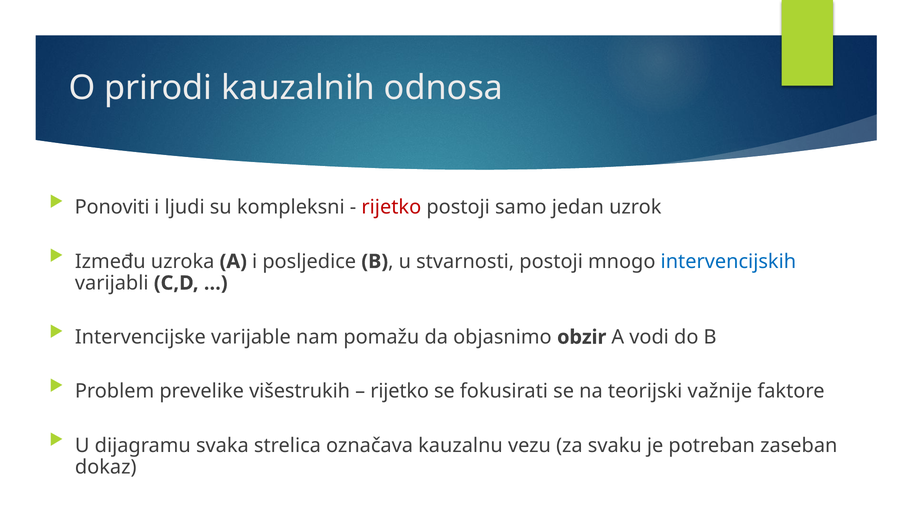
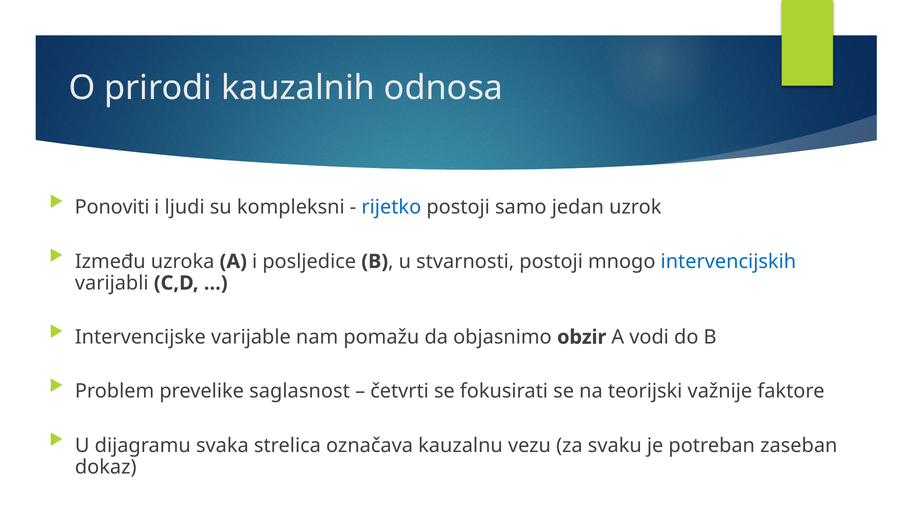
rijetko at (391, 207) colour: red -> blue
višestrukih: višestrukih -> saglasnost
rijetko at (400, 391): rijetko -> četvrti
